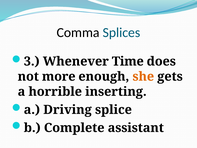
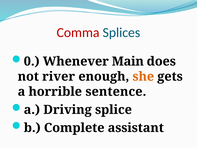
Comma colour: black -> red
3: 3 -> 0
Time: Time -> Main
more: more -> river
inserting: inserting -> sentence
